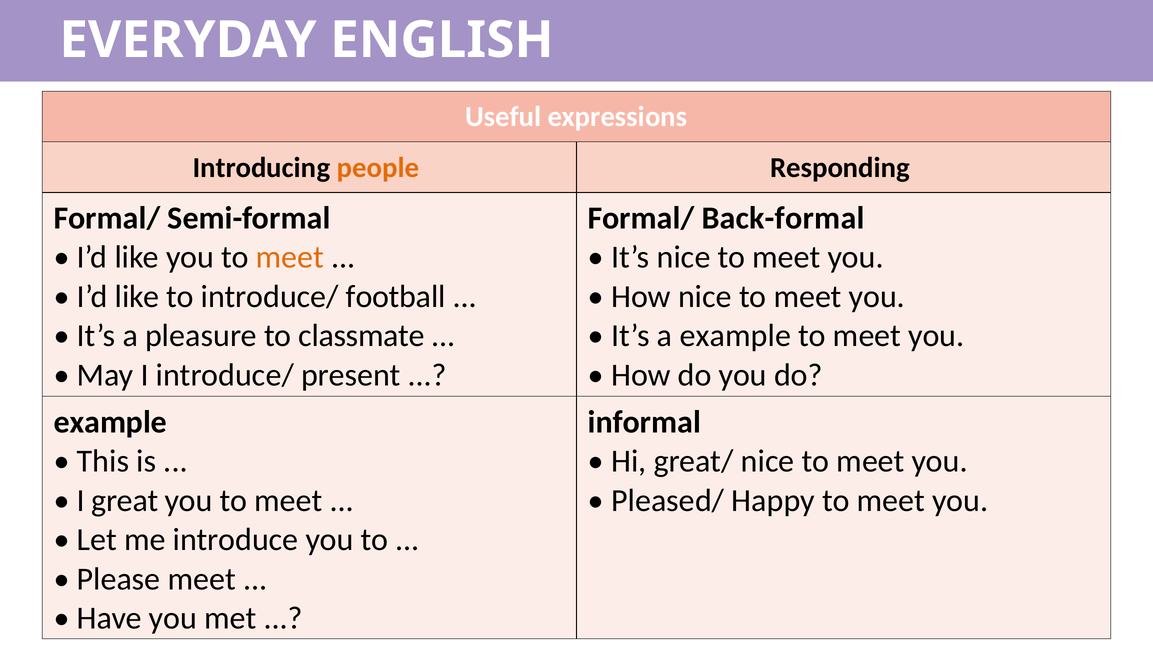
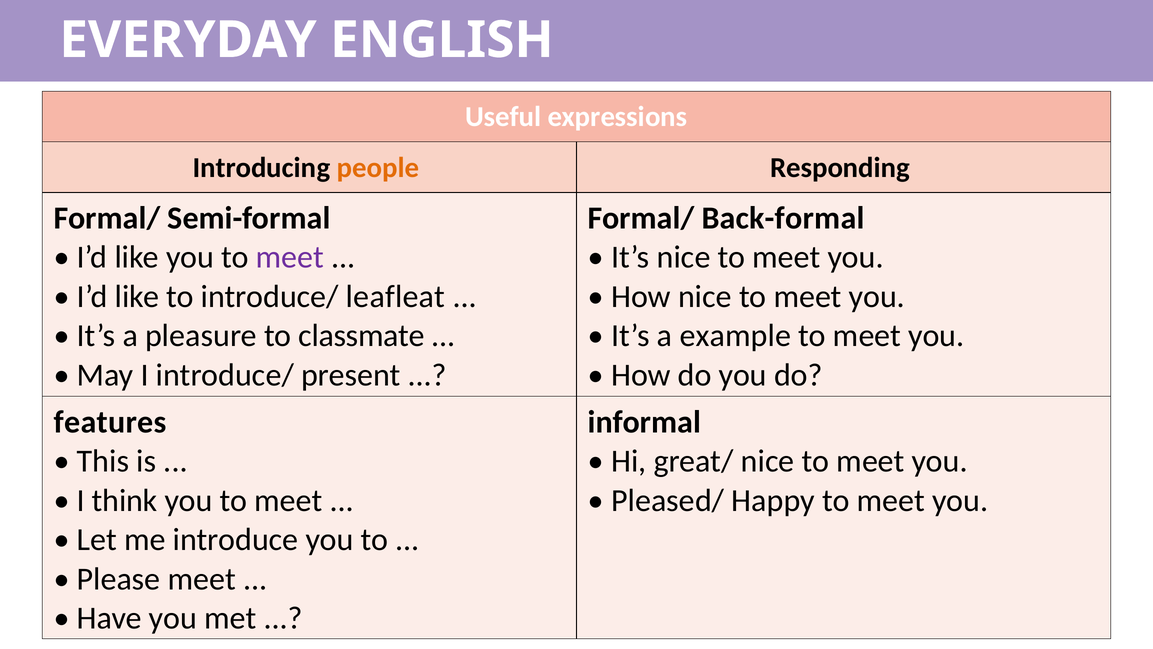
meet at (290, 257) colour: orange -> purple
football: football -> leafleat
example at (110, 422): example -> features
great: great -> think
